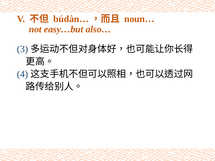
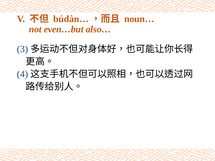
easy…but: easy…but -> even…but
